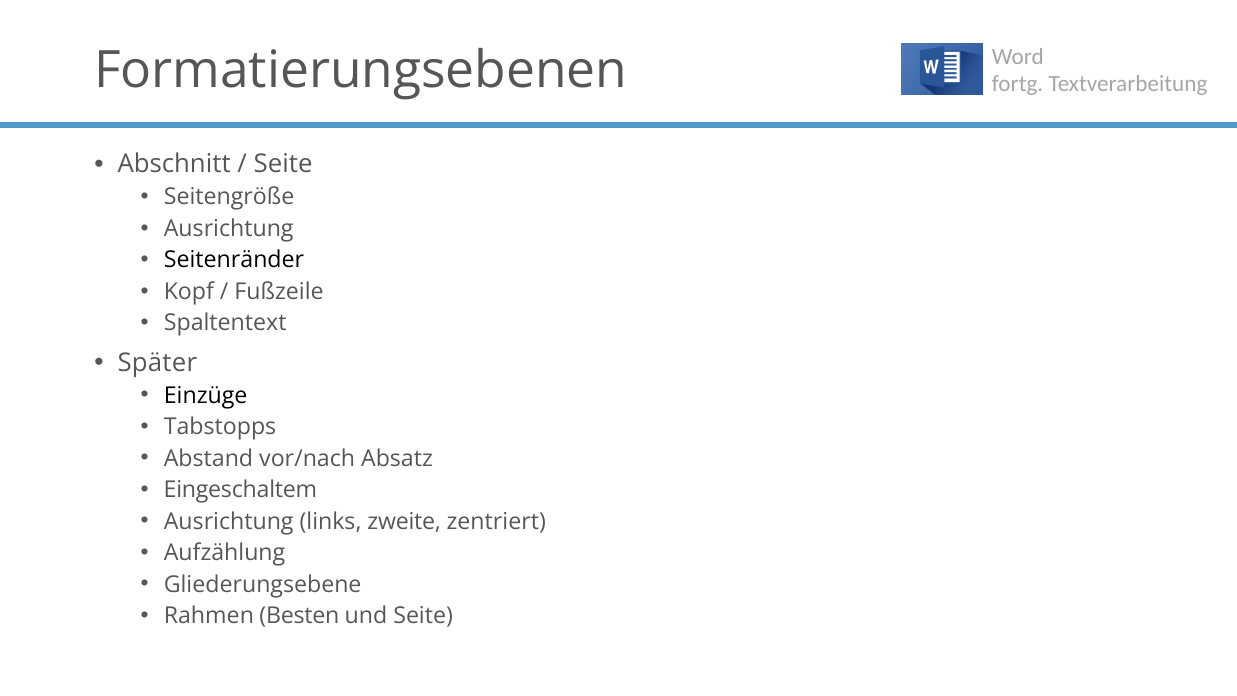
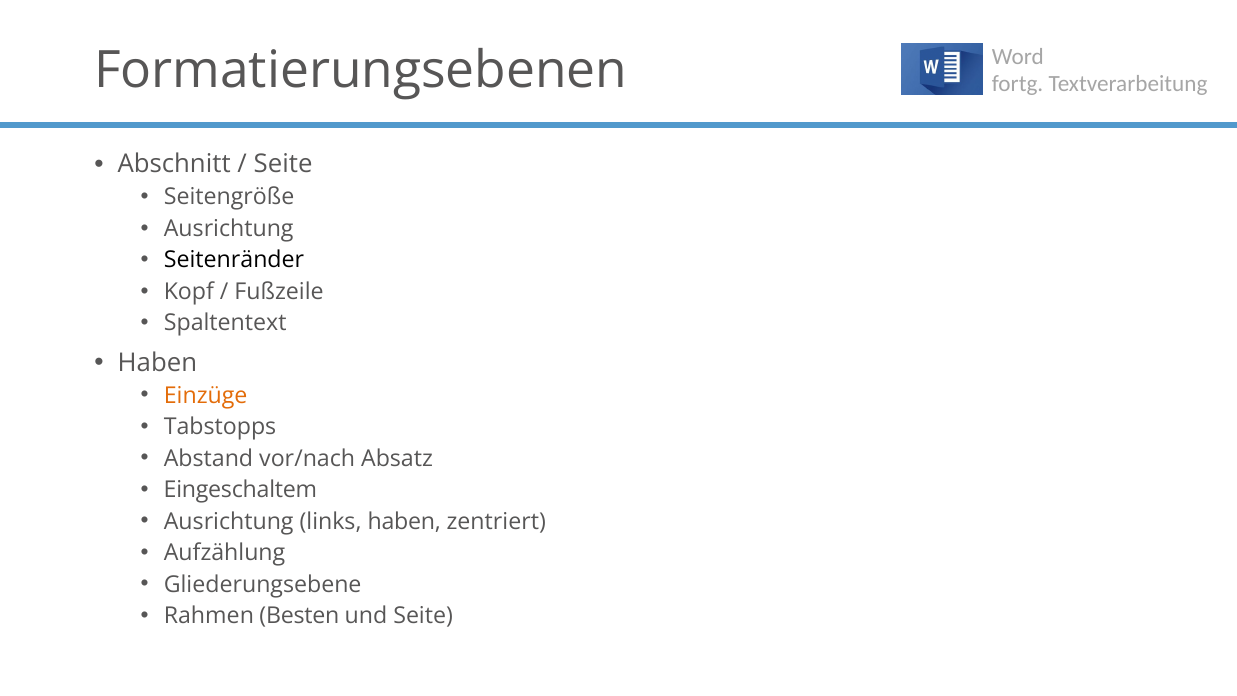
Später at (157, 362): Später -> Haben
Einzüge colour: black -> orange
links zweite: zweite -> haben
